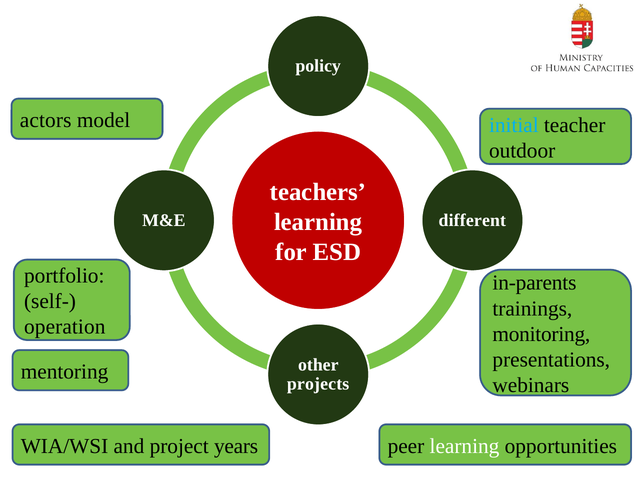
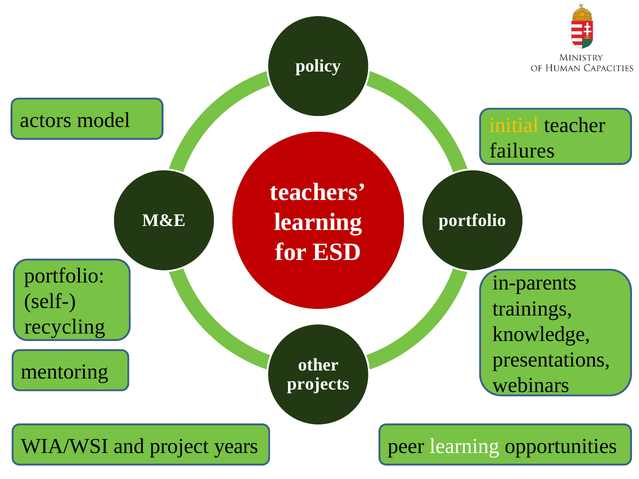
initial colour: light blue -> yellow
outdoor: outdoor -> failures
different at (472, 220): different -> portfolio
operation: operation -> recycling
monitoring: monitoring -> knowledge
